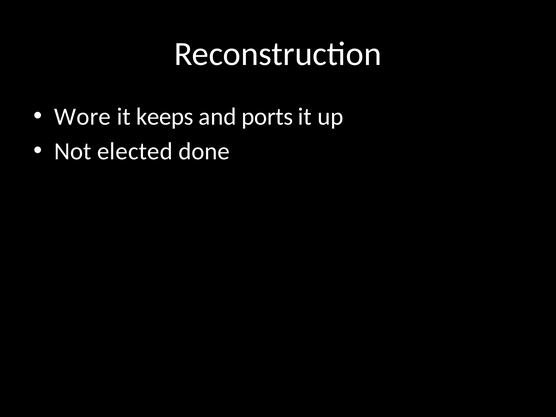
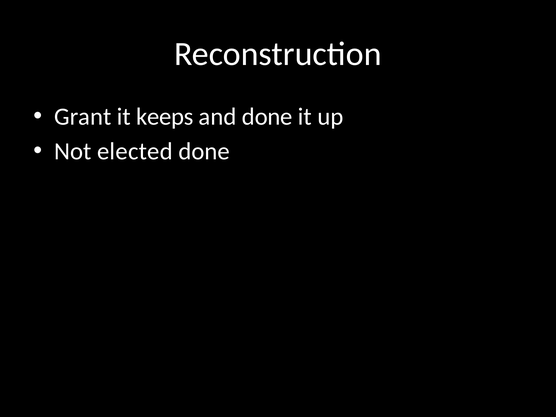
Wore: Wore -> Grant
and ports: ports -> done
